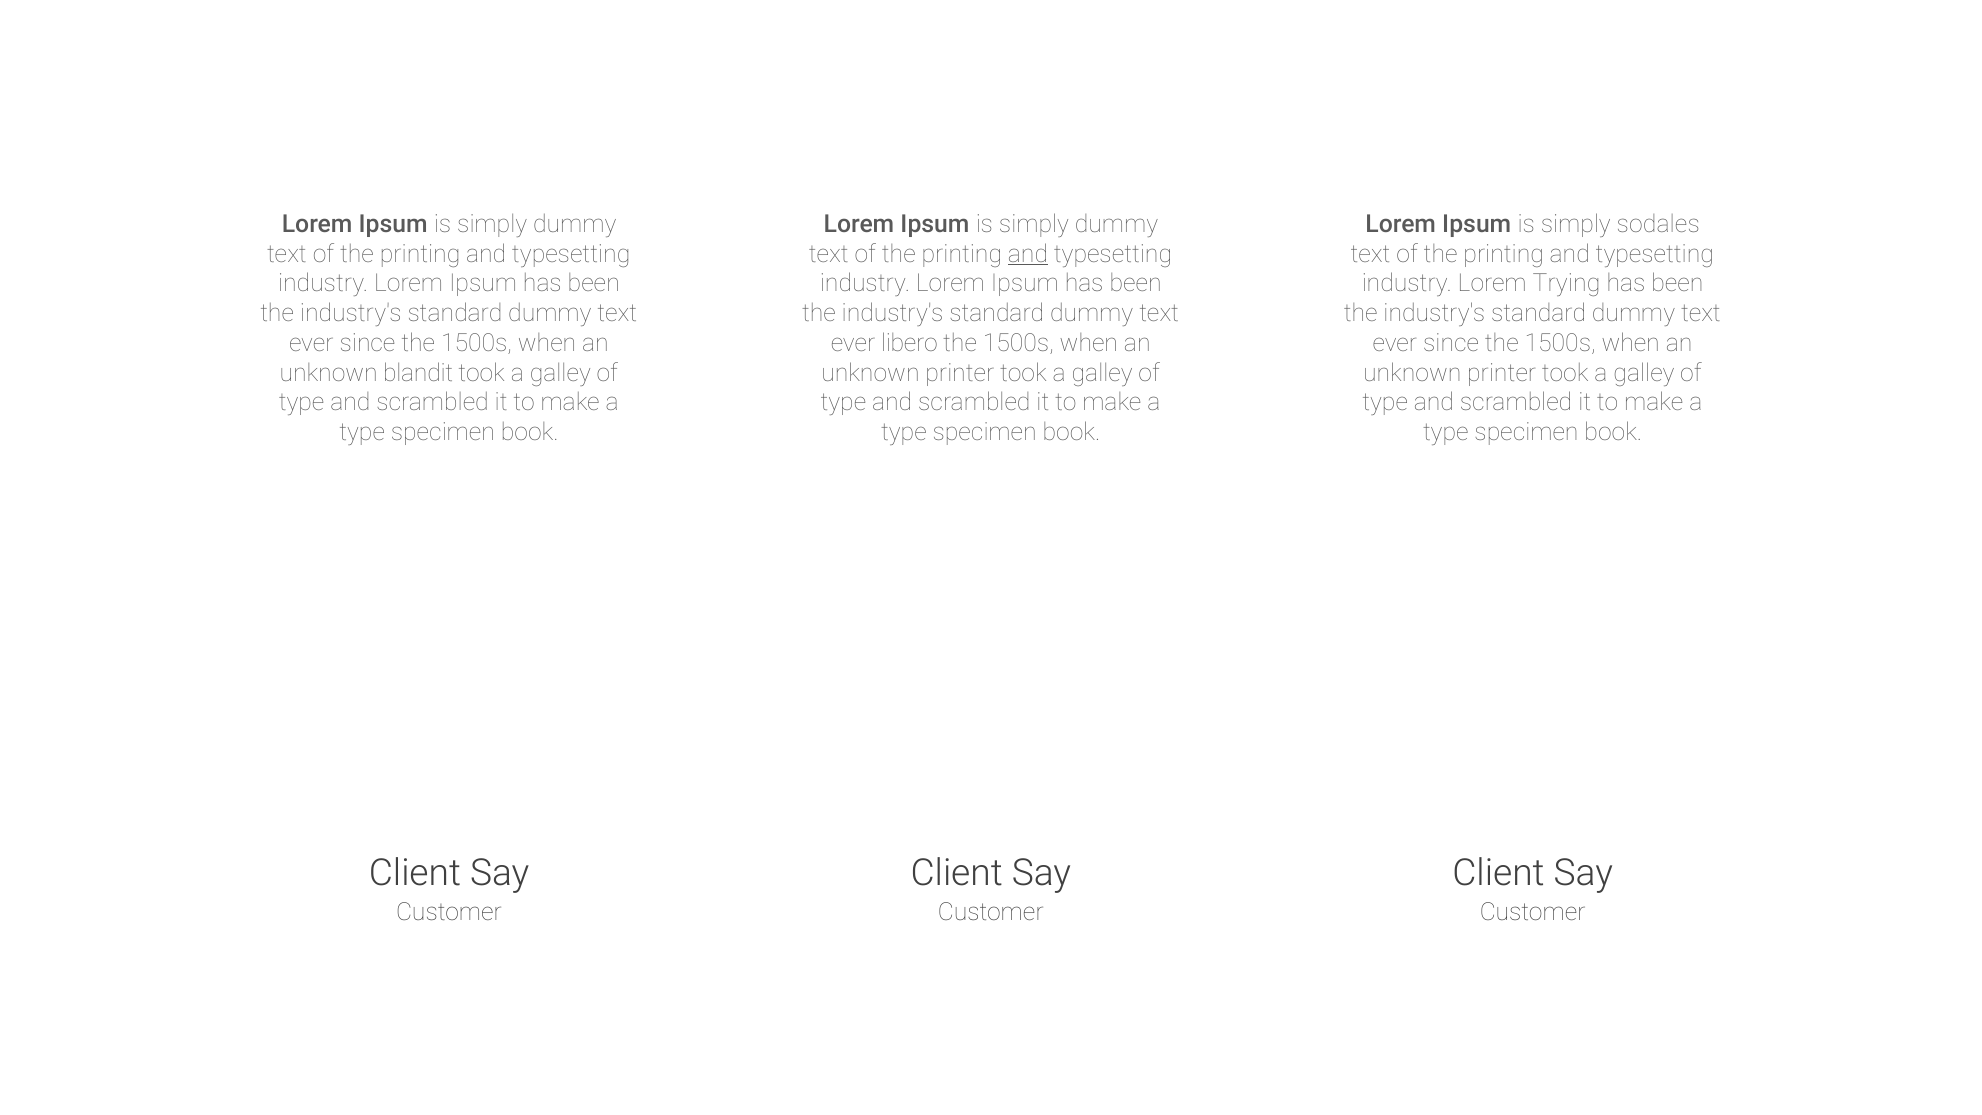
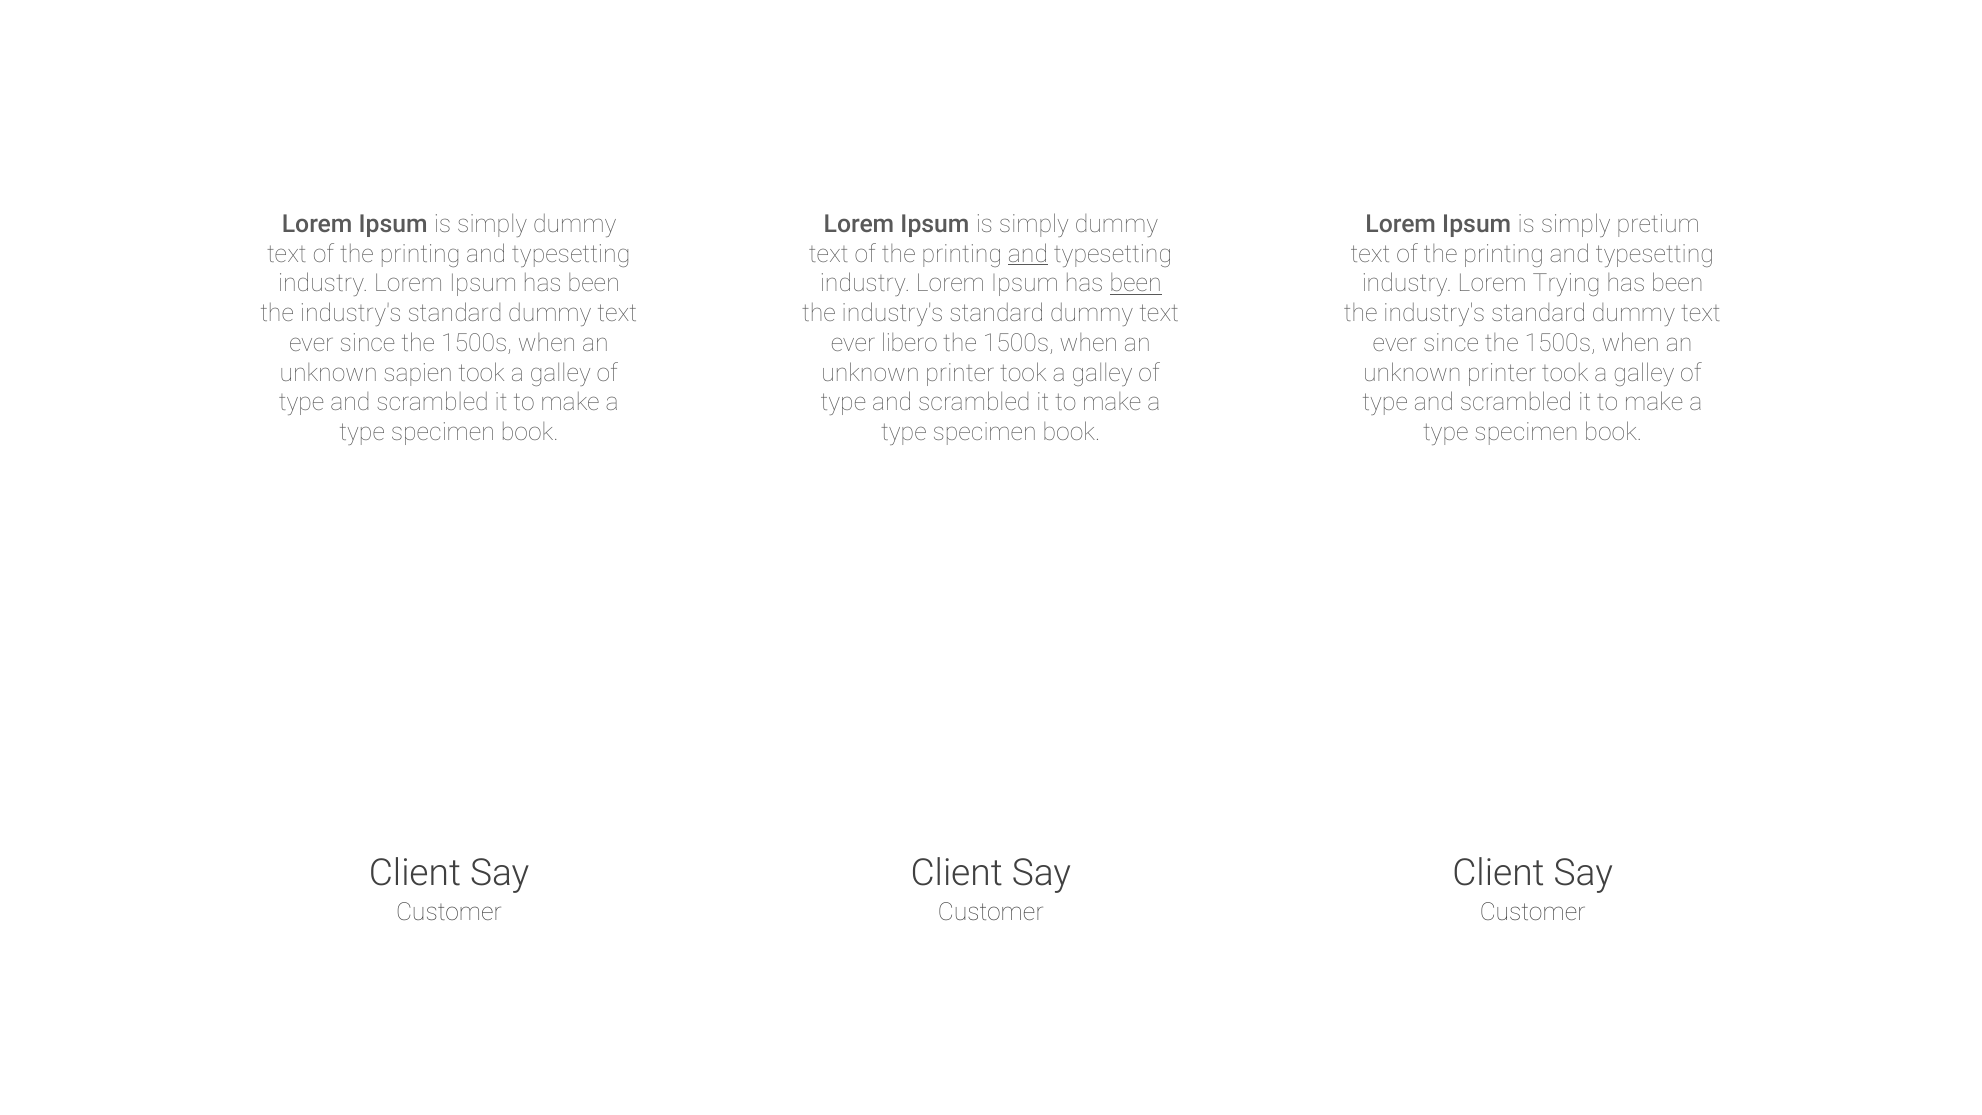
sodales: sodales -> pretium
been at (1136, 284) underline: none -> present
blandit: blandit -> sapien
